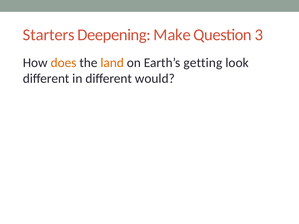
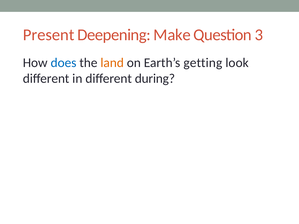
Starters: Starters -> Present
does colour: orange -> blue
would: would -> during
